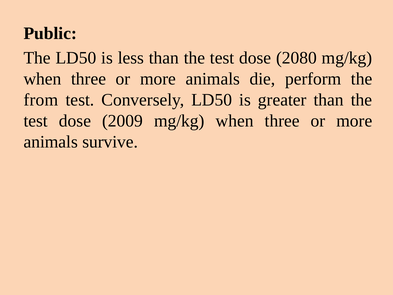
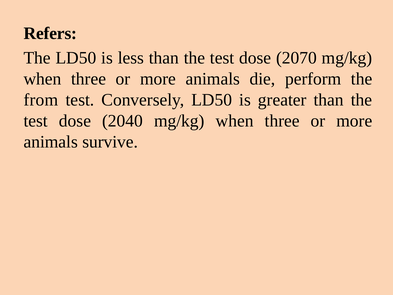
Public: Public -> Refers
2080: 2080 -> 2070
2009: 2009 -> 2040
